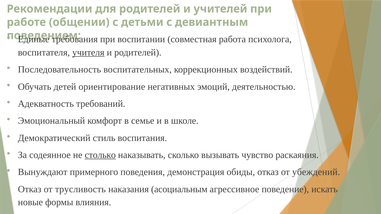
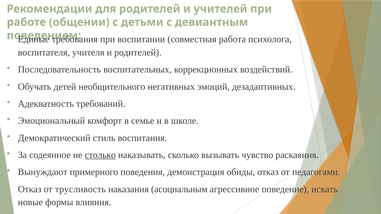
учителя underline: present -> none
ориентирование: ориентирование -> необщительного
деятельностью: деятельностью -> дезадаптивных
убеждений: убеждений -> педагогами
